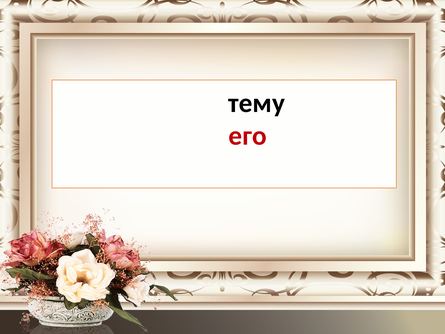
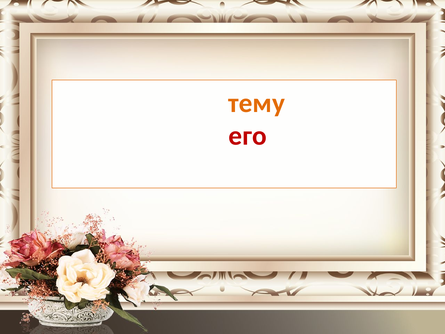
тему colour: black -> orange
